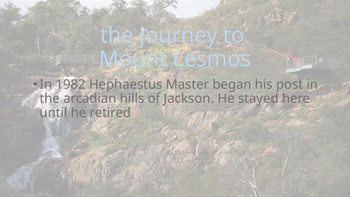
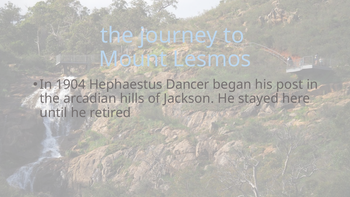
1982: 1982 -> 1904
Master: Master -> Dancer
